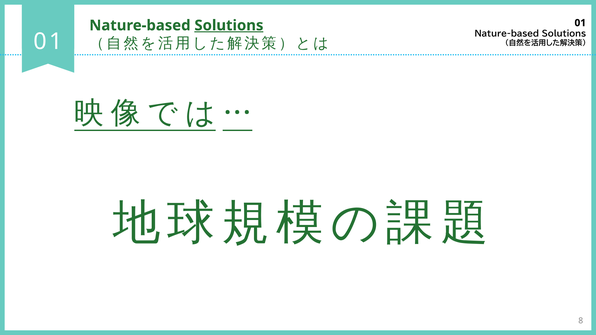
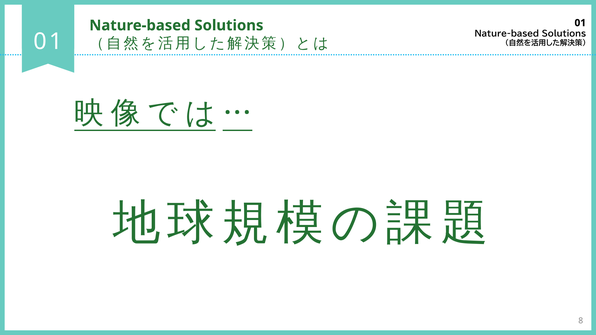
Solutions at (229, 25) underline: present -> none
